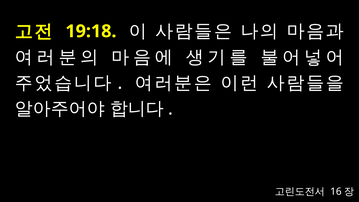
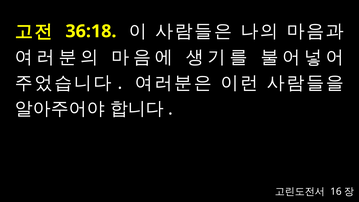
19:18: 19:18 -> 36:18
